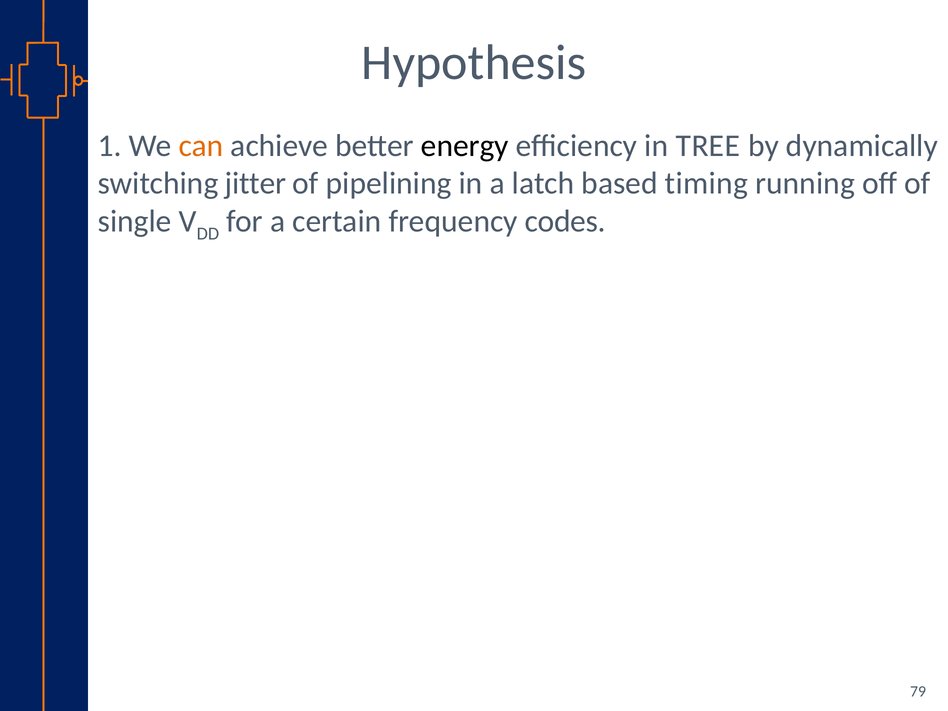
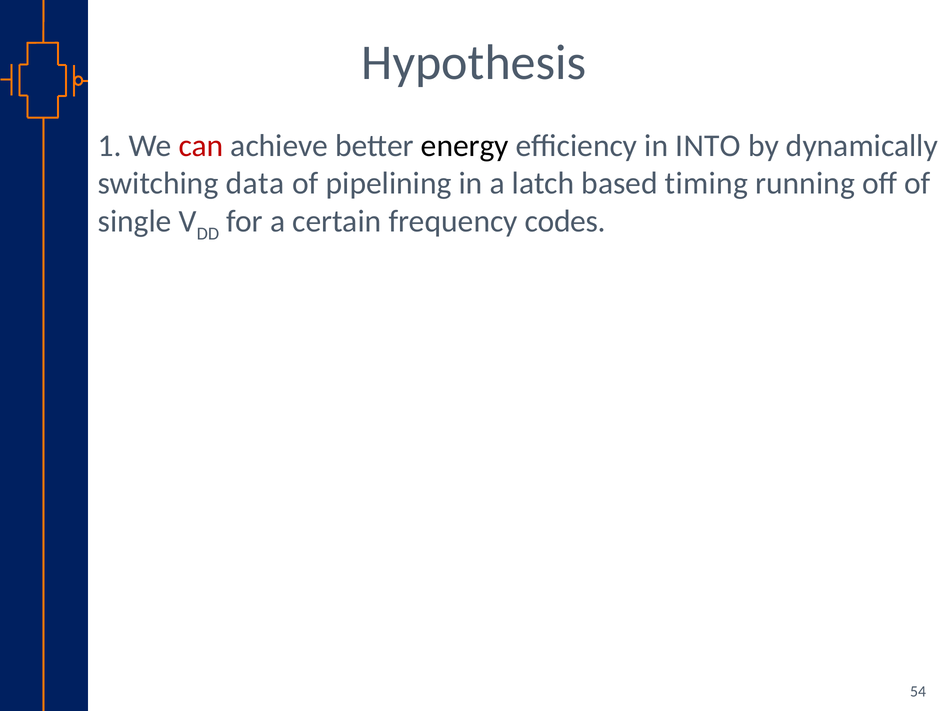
can colour: orange -> red
TREE: TREE -> INTO
jitter: jitter -> data
79: 79 -> 54
